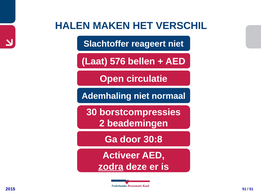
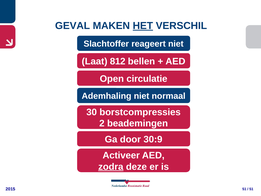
HALEN: HALEN -> GEVAL
HET underline: none -> present
576: 576 -> 812
30:8: 30:8 -> 30:9
